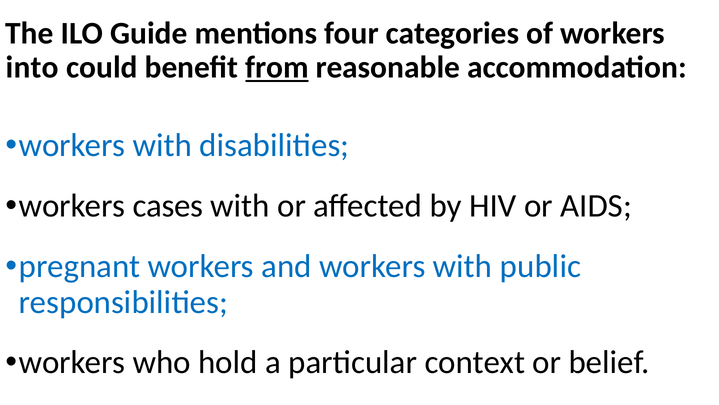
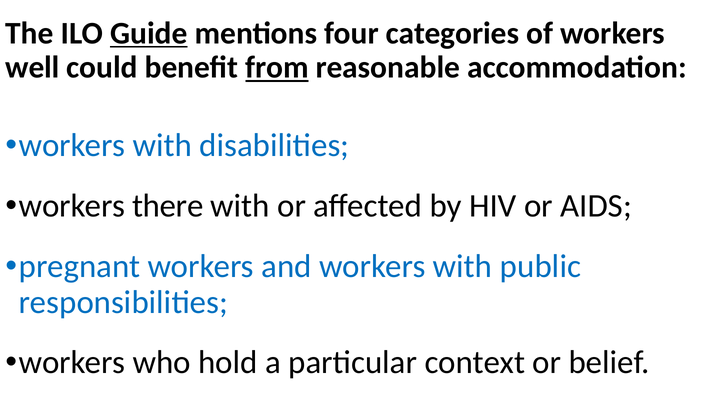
Guide underline: none -> present
into: into -> well
cases: cases -> there
